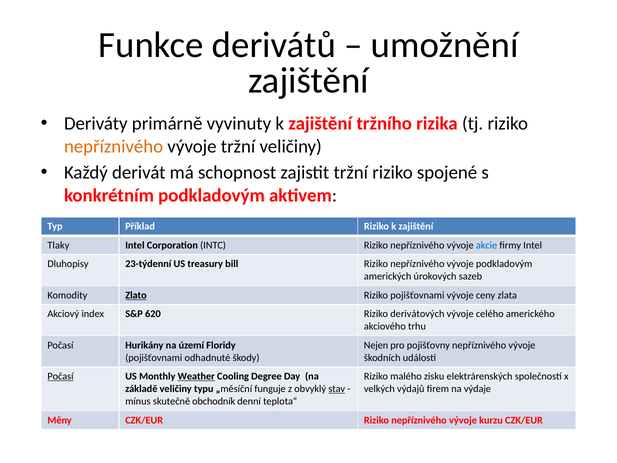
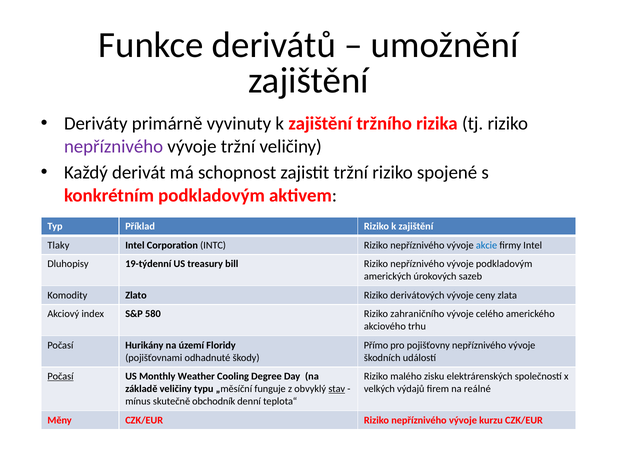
nepříznivého at (114, 146) colour: orange -> purple
23-týdenní: 23-týdenní -> 19-týdenní
Zlato underline: present -> none
Riziko pojišťovnami: pojišťovnami -> derivátových
620: 620 -> 580
derivátových: derivátových -> zahraničního
Nejen: Nejen -> Přímo
Weather underline: present -> none
výdaje: výdaje -> reálné
